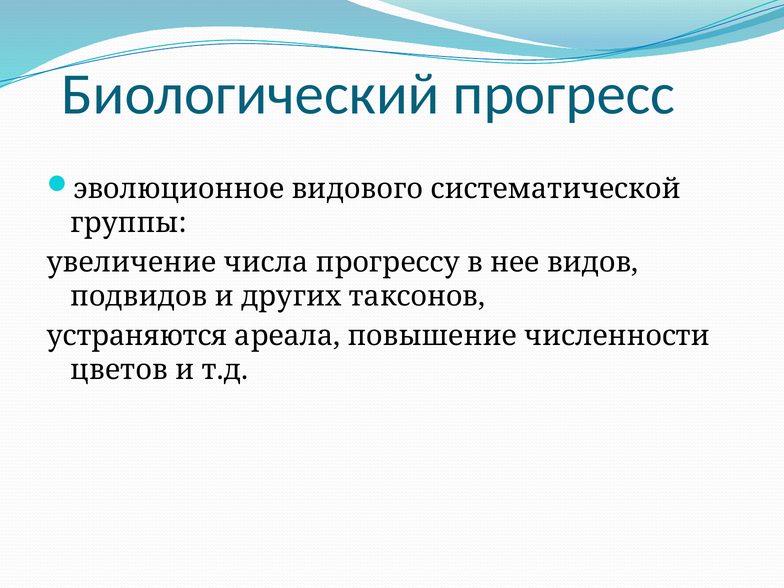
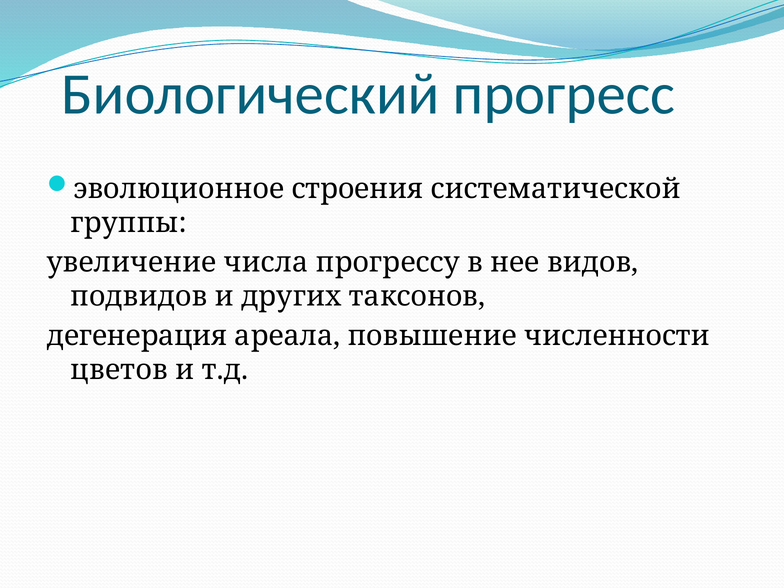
видового: видового -> строения
устраняются: устраняются -> дегенерация
